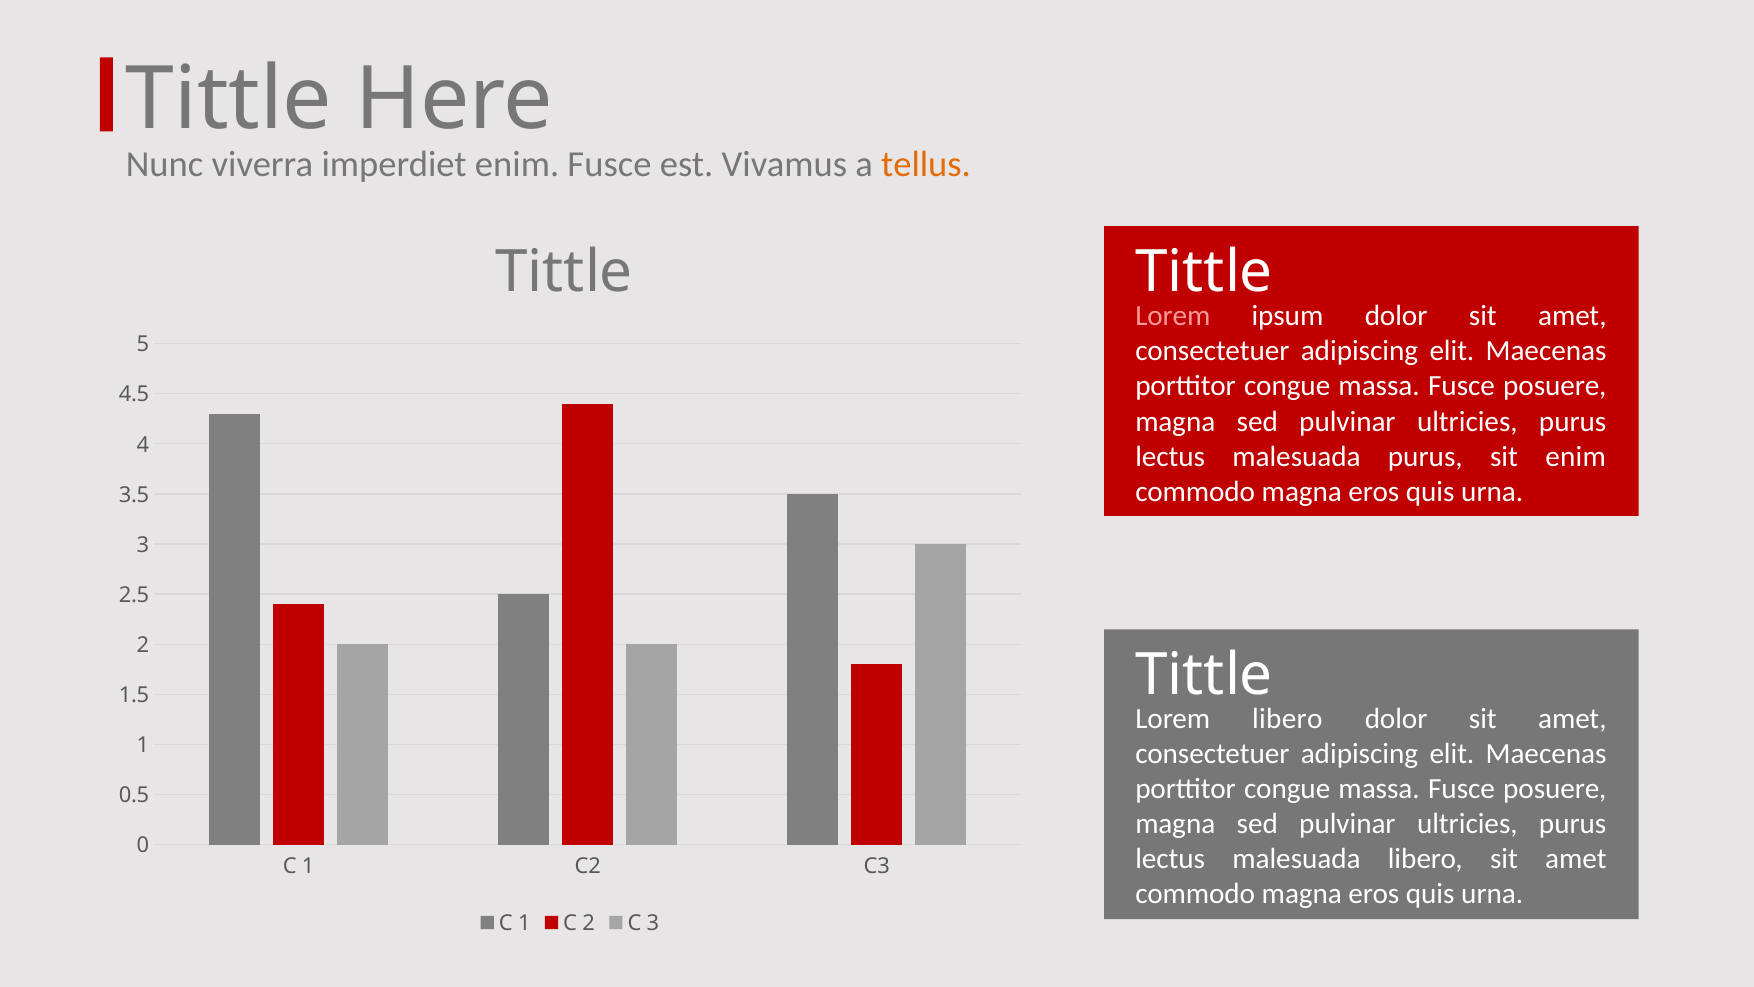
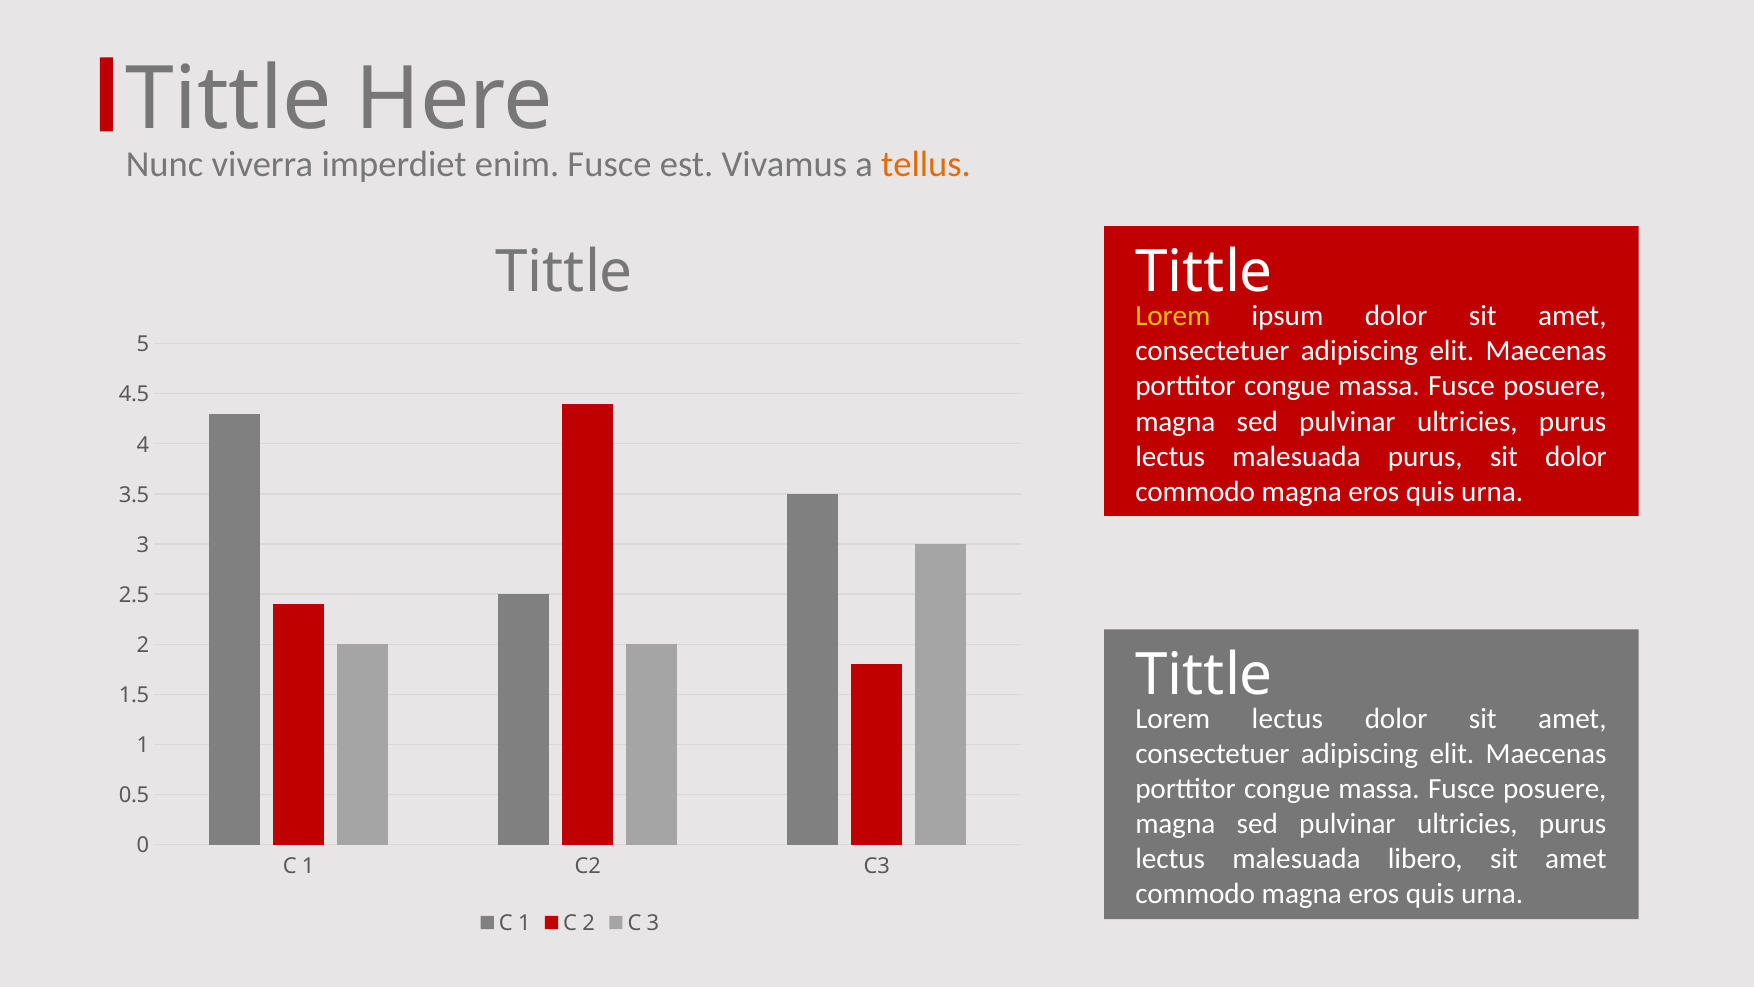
Lorem at (1173, 316) colour: pink -> yellow
sit enim: enim -> dolor
Lorem libero: libero -> lectus
